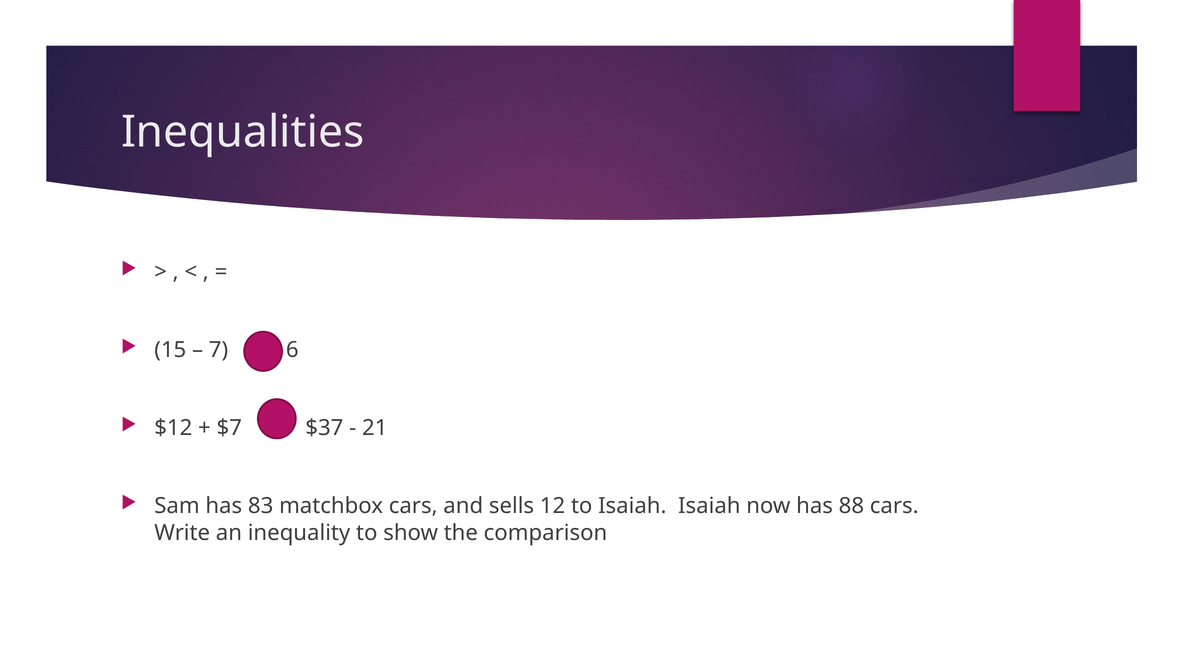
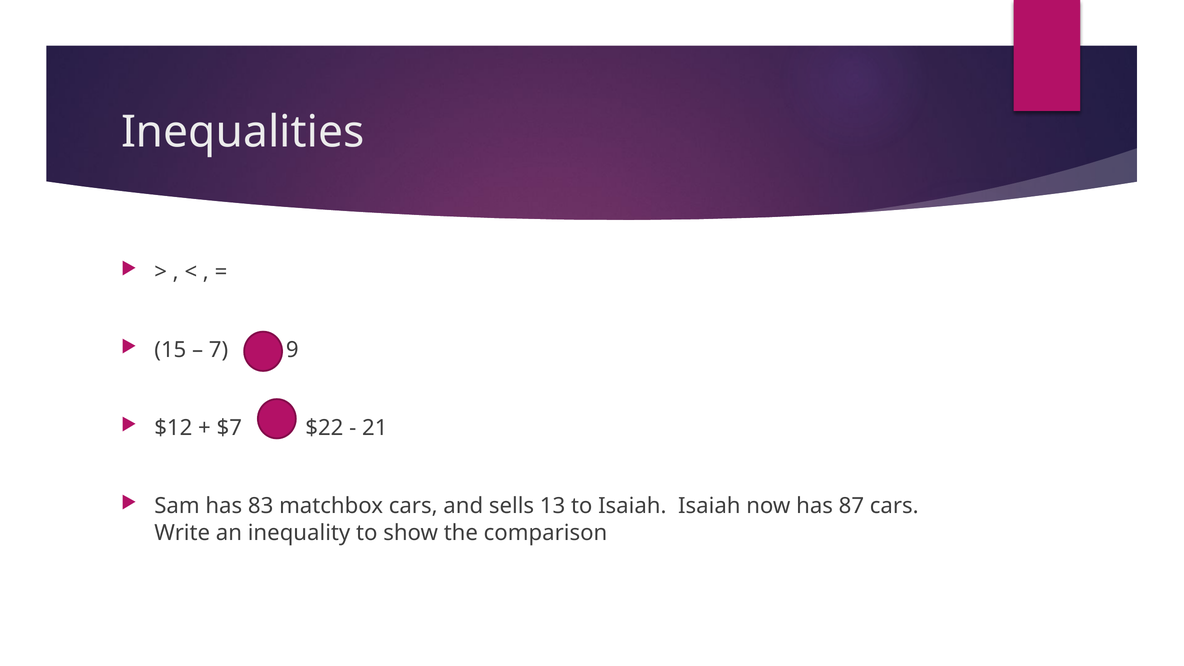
6: 6 -> 9
$37: $37 -> $22
12: 12 -> 13
88: 88 -> 87
